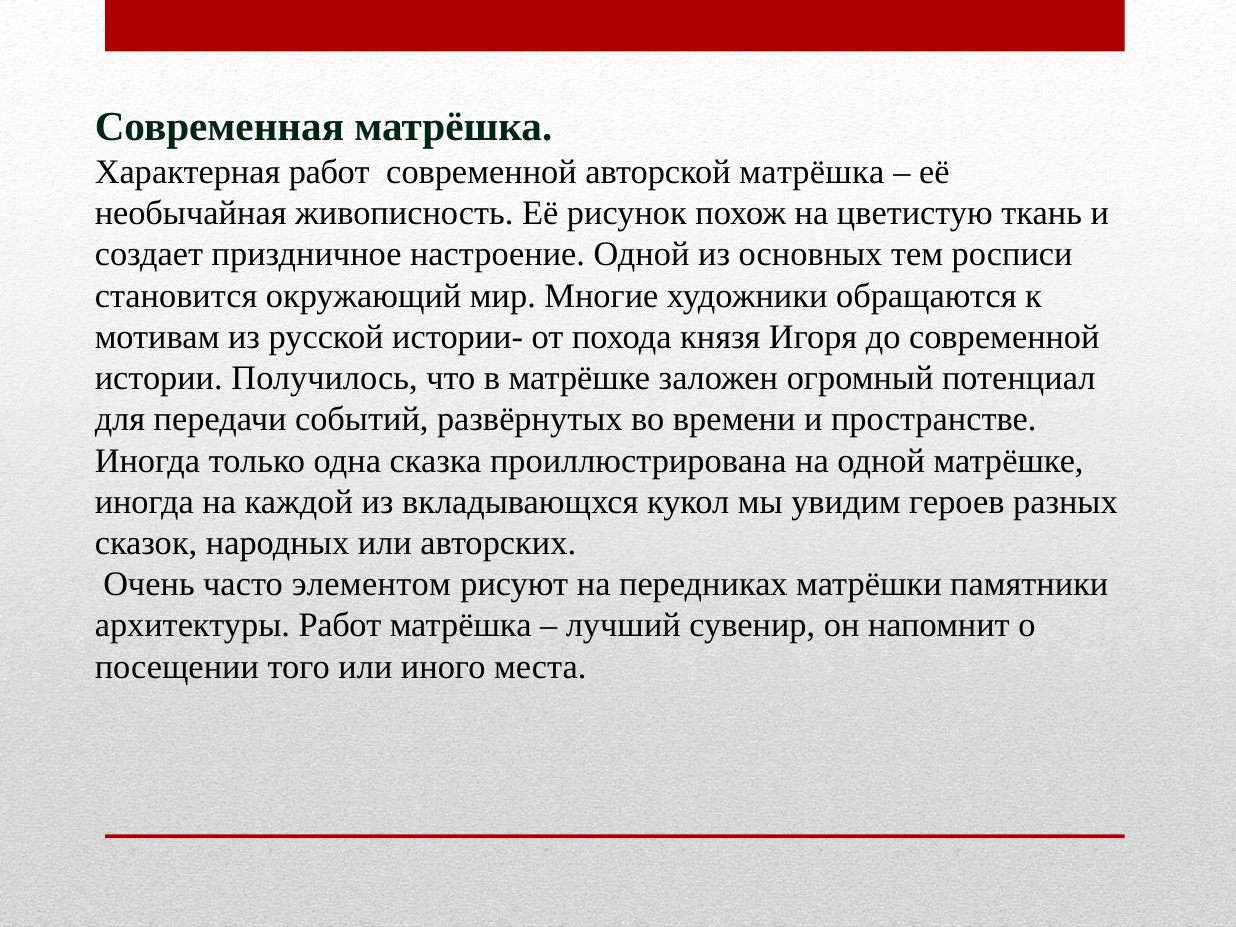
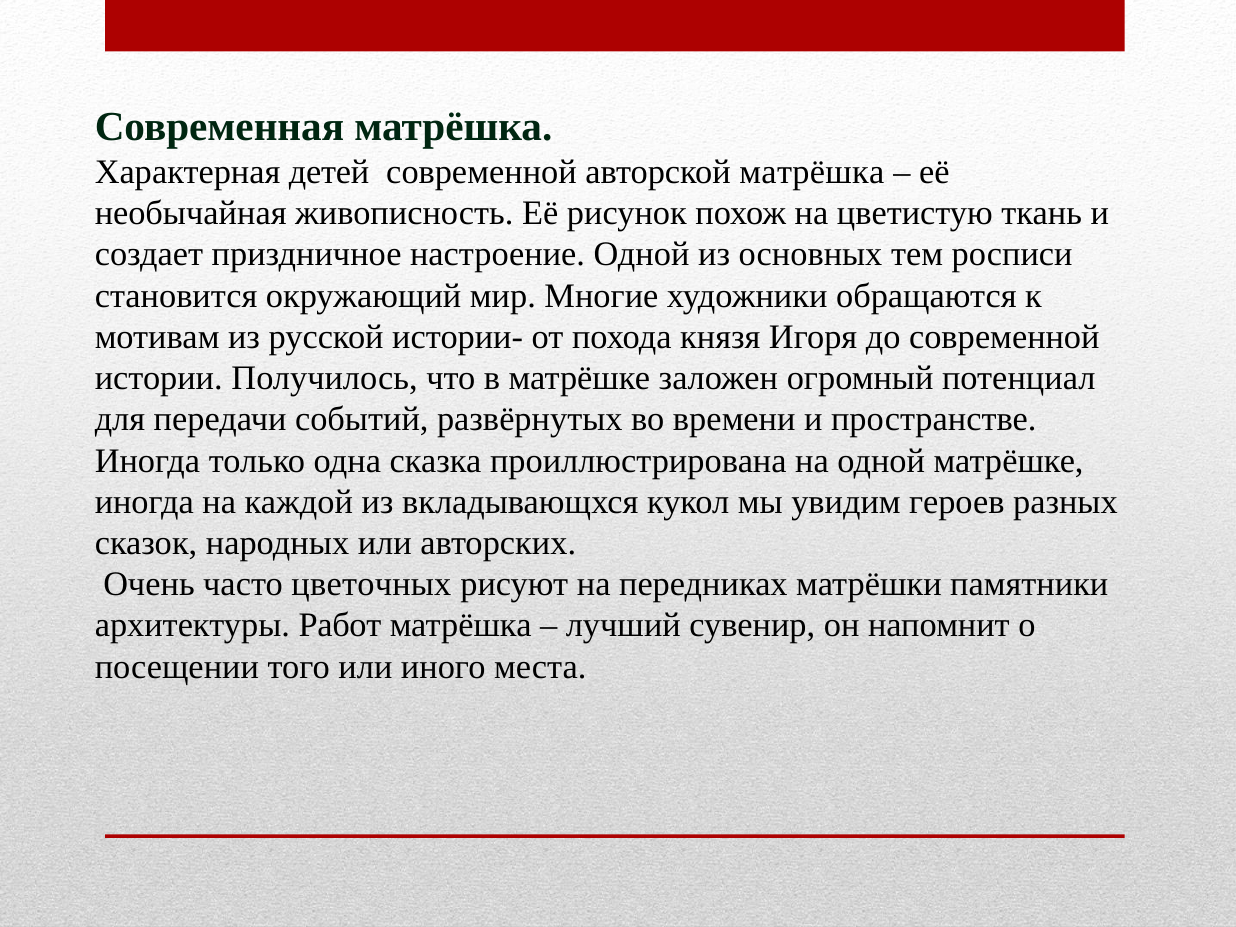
Характерная работ: работ -> детей
элементом: элементом -> цветочных
